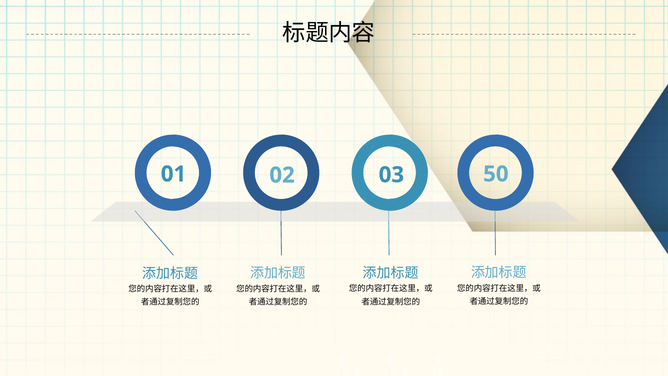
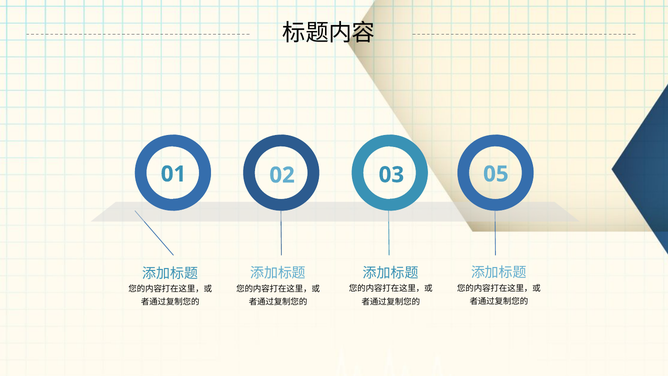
50: 50 -> 05
